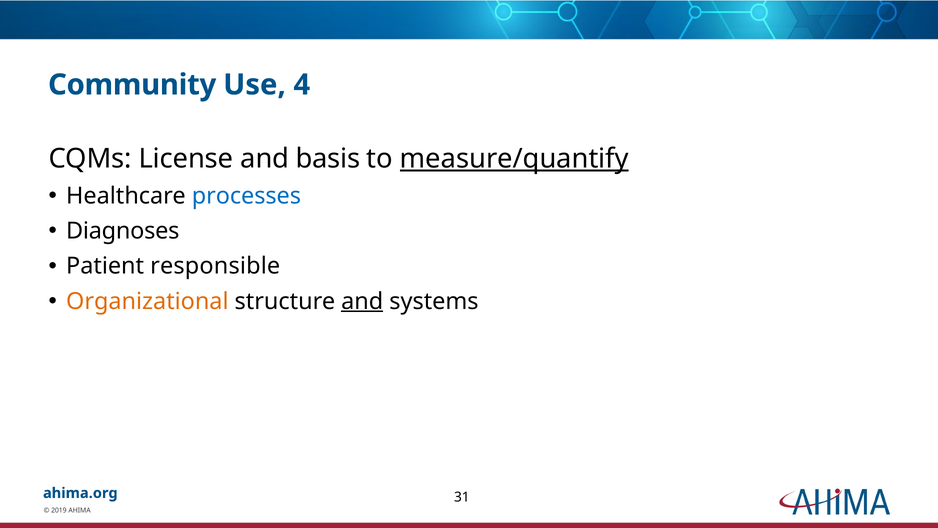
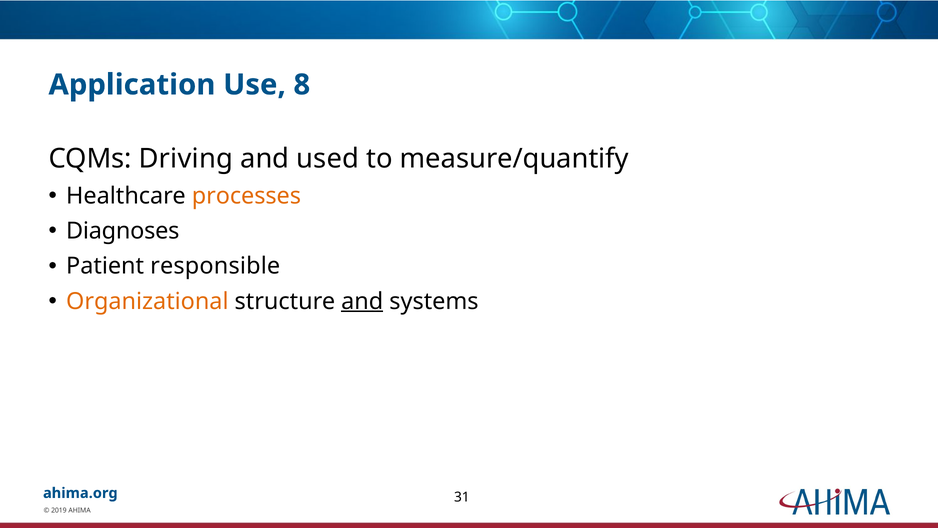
Community: Community -> Application
4: 4 -> 8
License: License -> Driving
basis: basis -> used
measure/quantify underline: present -> none
processes colour: blue -> orange
